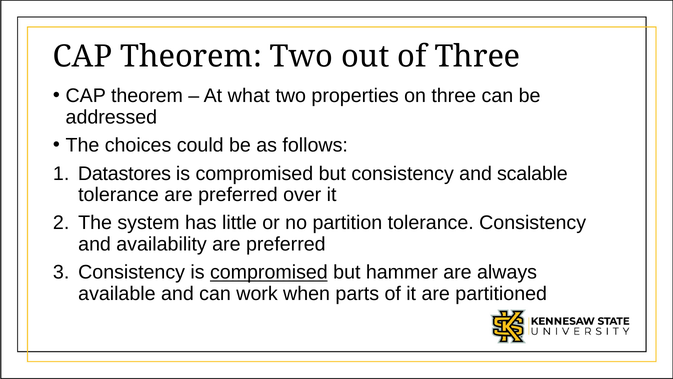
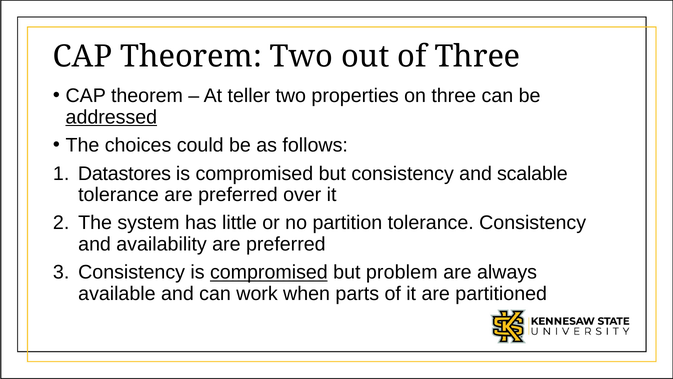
what: what -> teller
addressed underline: none -> present
hammer: hammer -> problem
